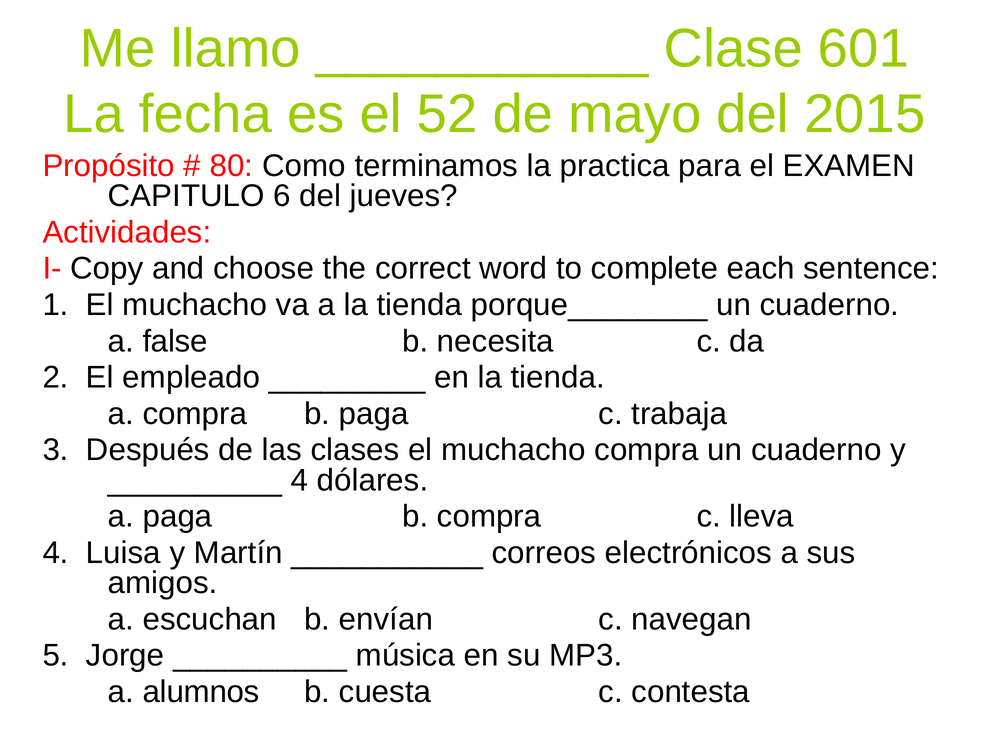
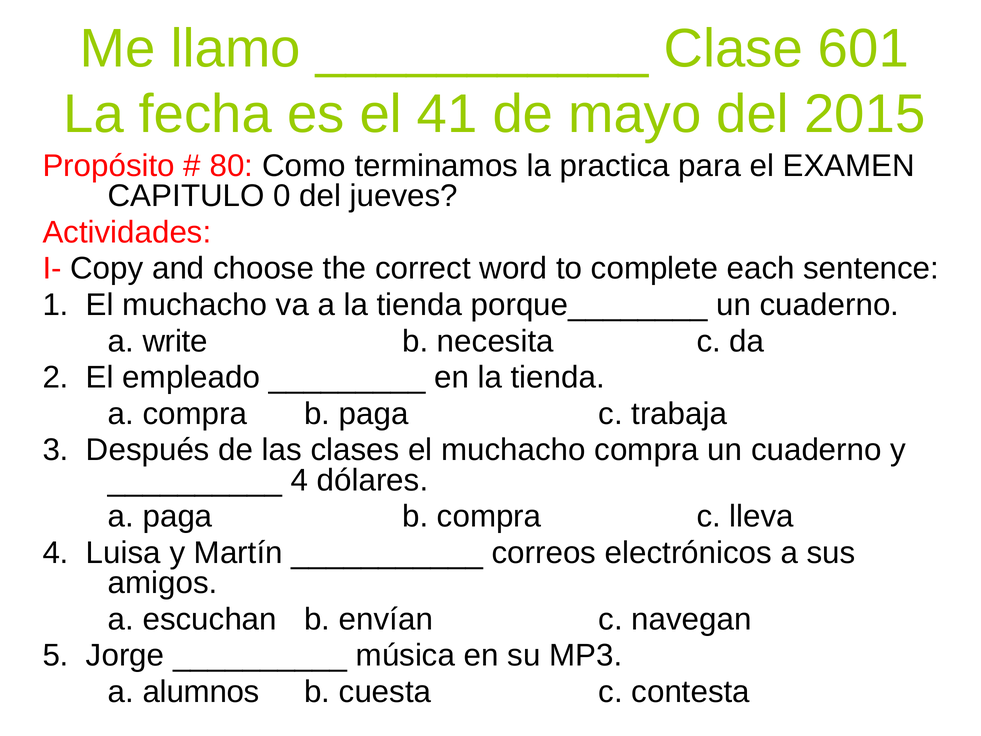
52: 52 -> 41
6: 6 -> 0
false: false -> write
